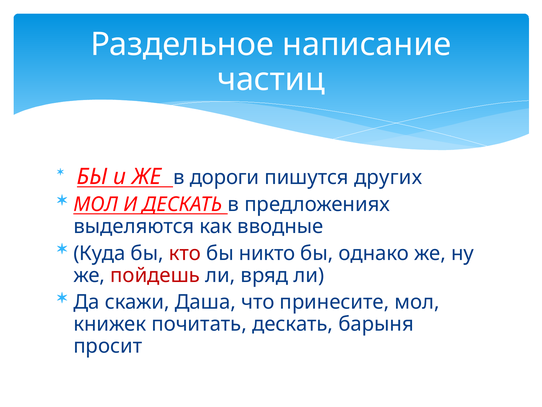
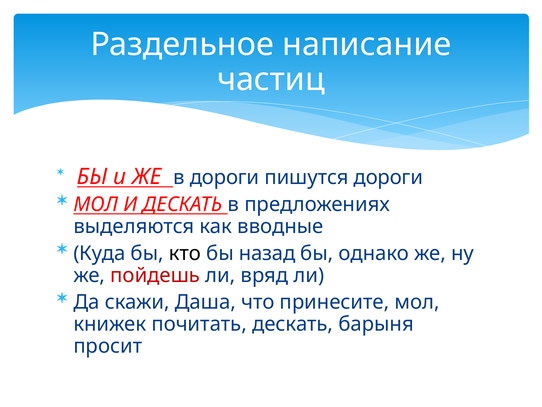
пишутся других: других -> дороги
кто colour: red -> black
никто: никто -> назад
